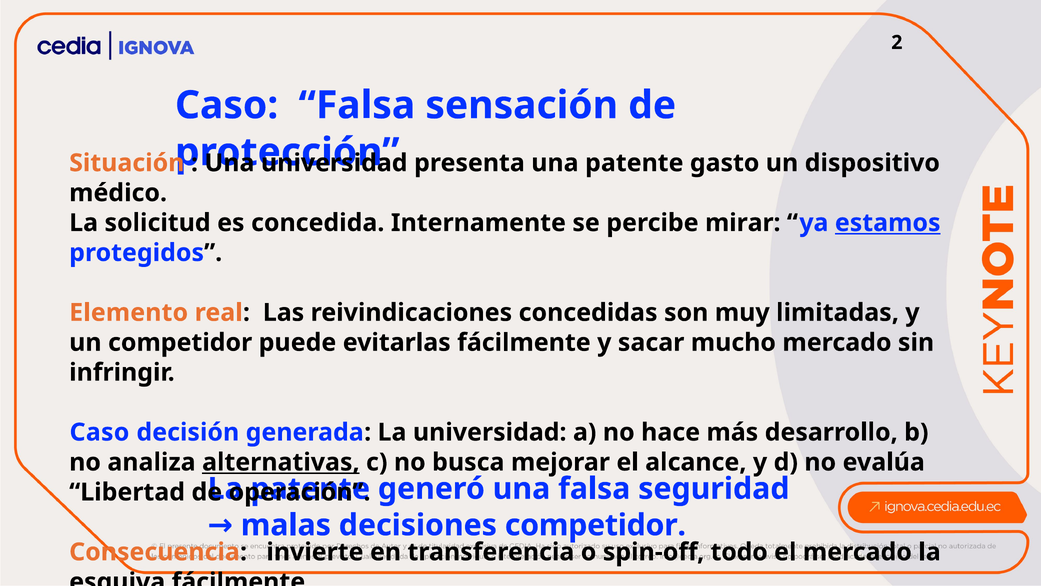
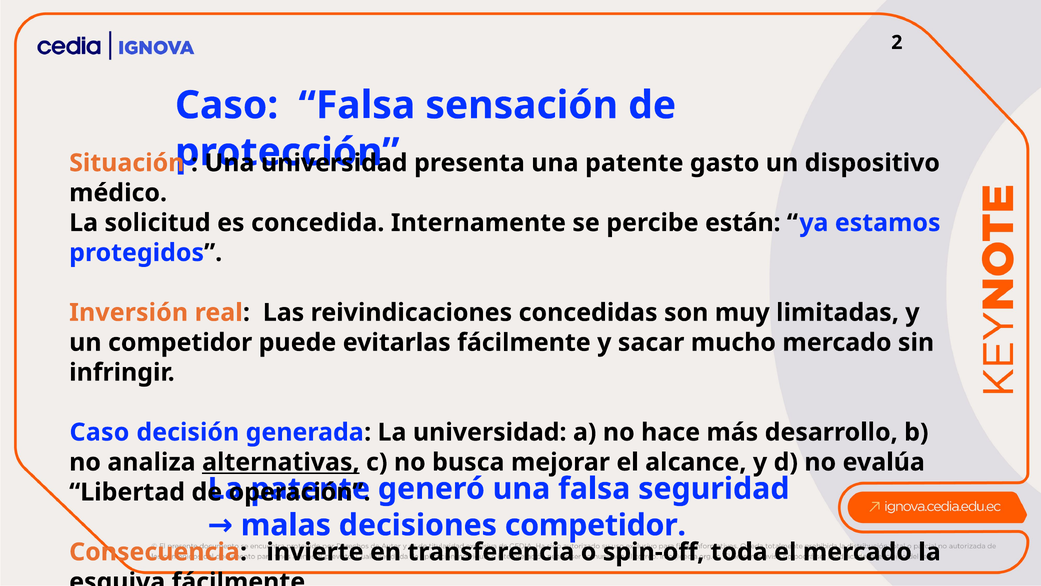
mirar: mirar -> están
estamos underline: present -> none
Elemento: Elemento -> Inversión
todo: todo -> toda
